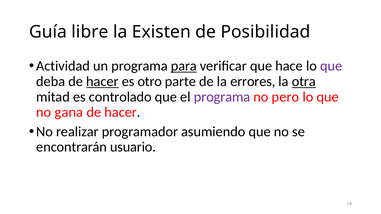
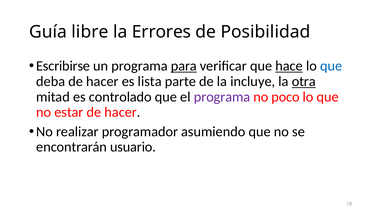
Existen: Existen -> Errores
Actividad: Actividad -> Escribirse
hace underline: none -> present
que at (331, 66) colour: purple -> blue
hacer at (102, 82) underline: present -> none
otro: otro -> lista
errores: errores -> incluye
pero: pero -> poco
gana: gana -> estar
